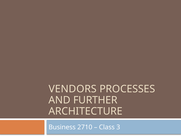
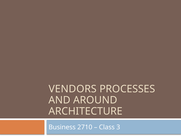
FURTHER: FURTHER -> AROUND
